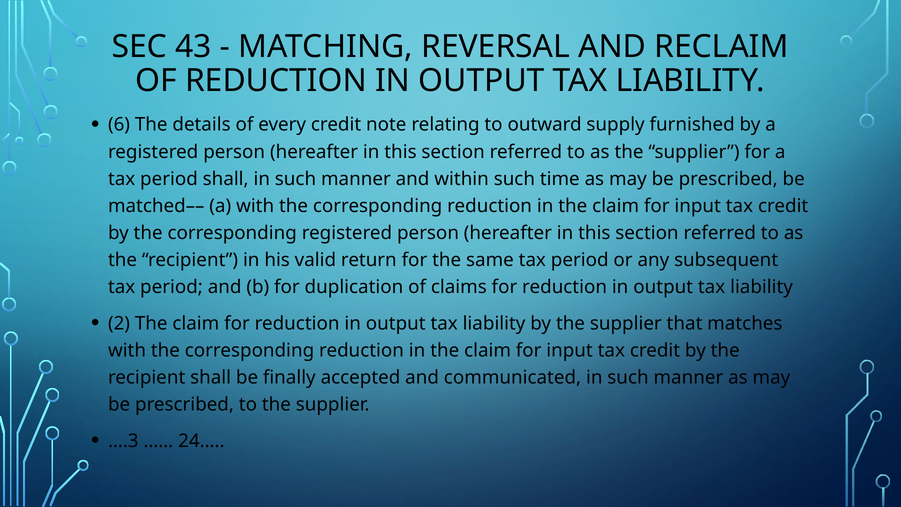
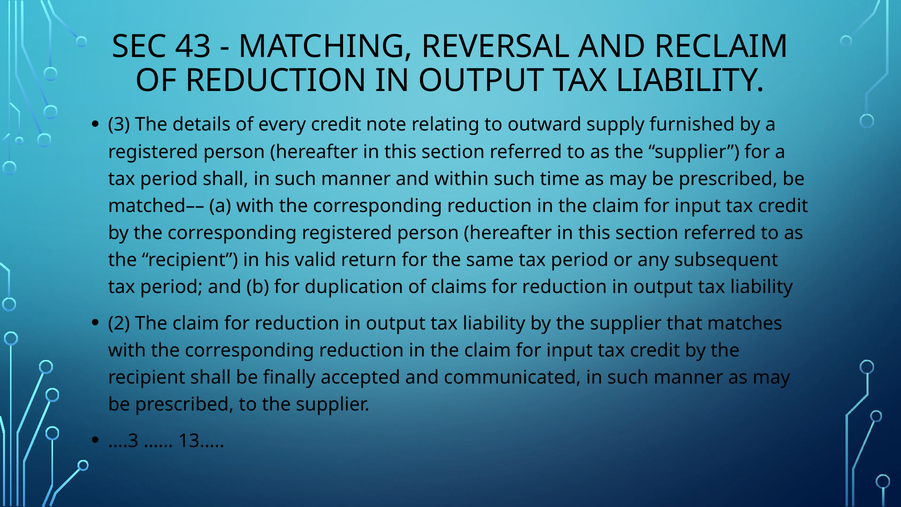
6: 6 -> 3
24…: 24… -> 13…
